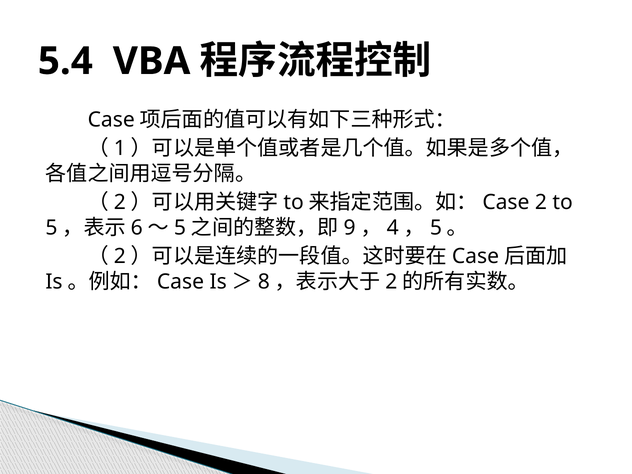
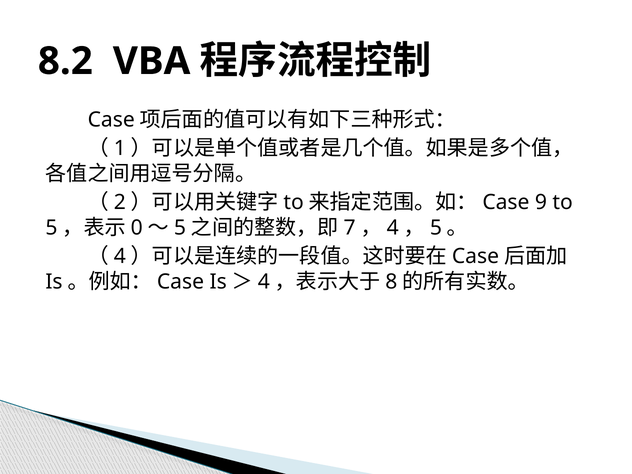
5.4: 5.4 -> 8.2
2 at (541, 202): 2 -> 9
6: 6 -> 0
9: 9 -> 7
2 at (120, 257): 2 -> 4
8 at (264, 282): 8 -> 4
2 at (391, 282): 2 -> 8
